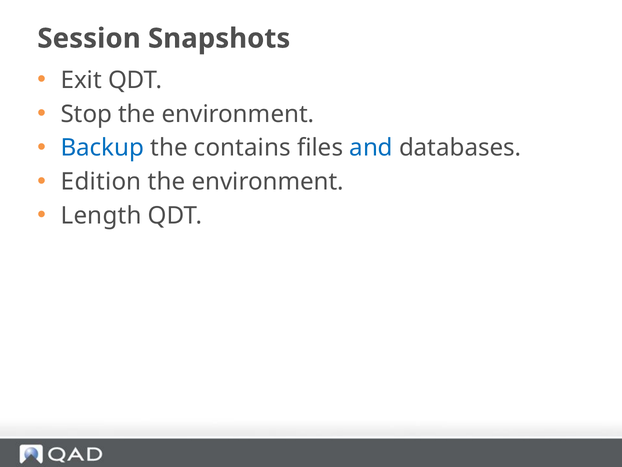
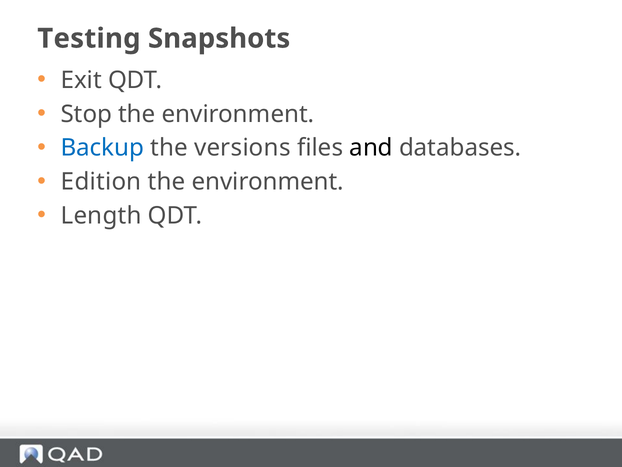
Session: Session -> Testing
contains: contains -> versions
and colour: blue -> black
